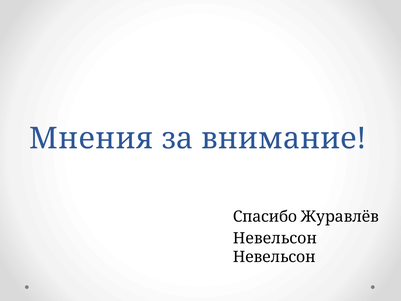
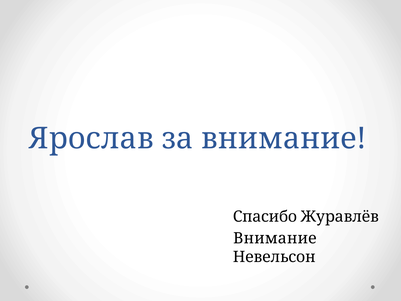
Мнения: Мнения -> Ярослав
Невельсон at (275, 238): Невельсон -> Внимание
